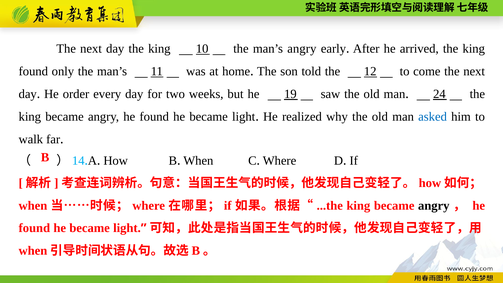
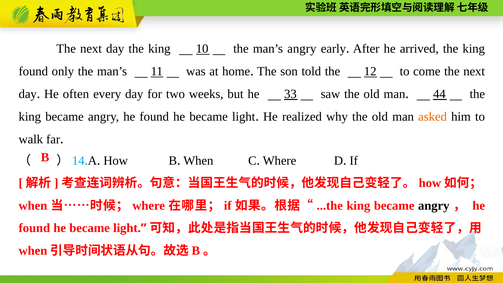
order: order -> often
19: 19 -> 33
24: 24 -> 44
asked colour: blue -> orange
